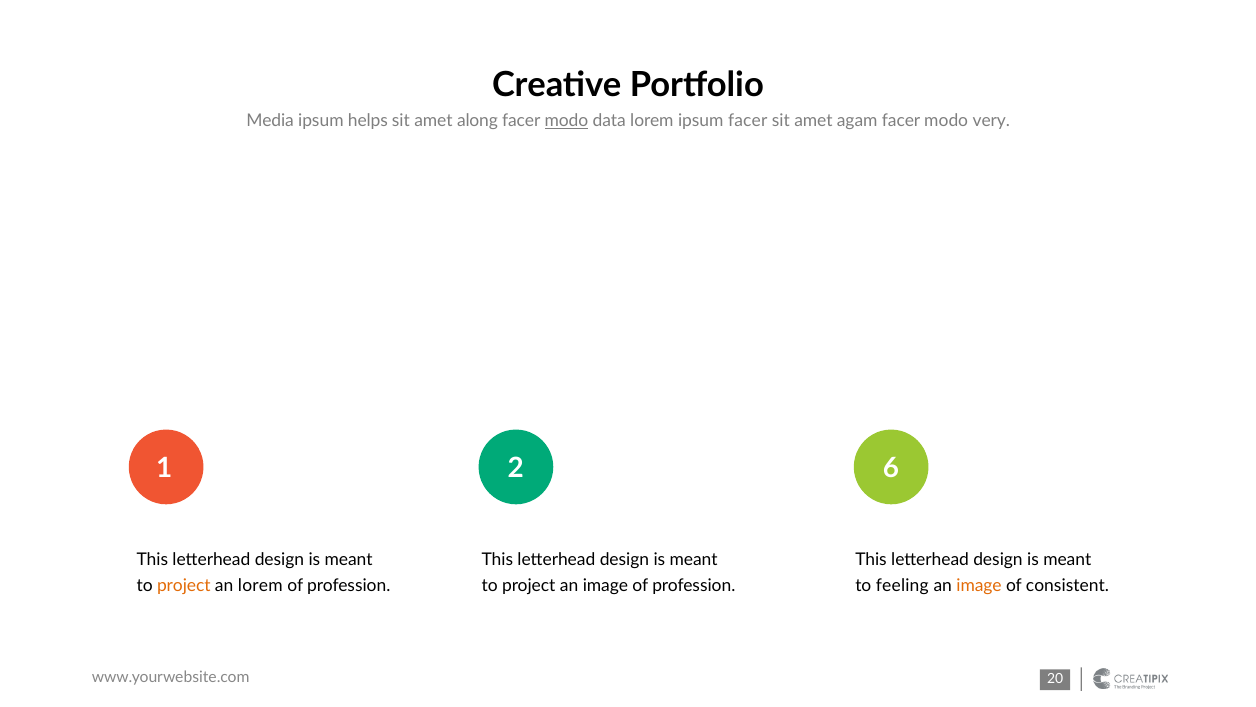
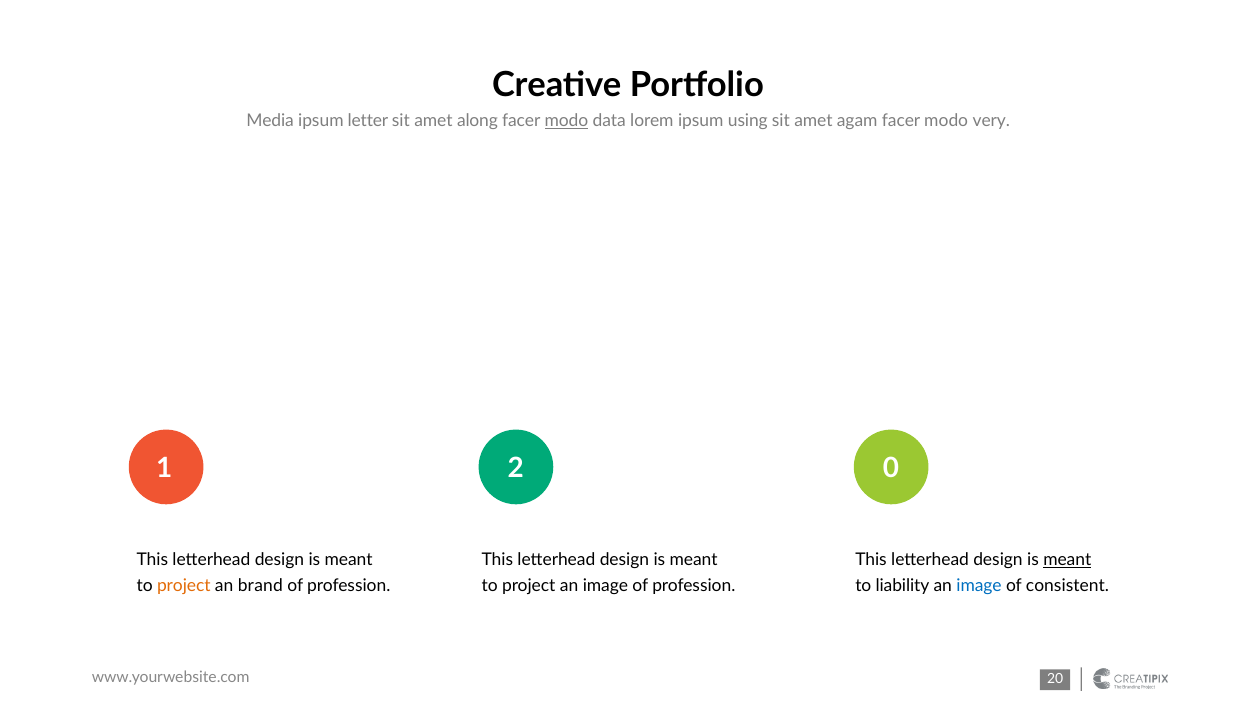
helps: helps -> letter
ipsum facer: facer -> using
6: 6 -> 0
meant at (1067, 560) underline: none -> present
an lorem: lorem -> brand
feeling: feeling -> liability
image at (979, 585) colour: orange -> blue
